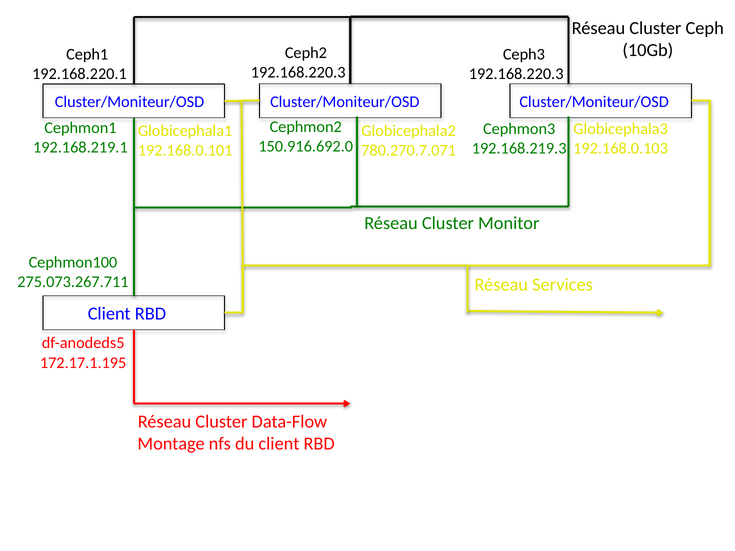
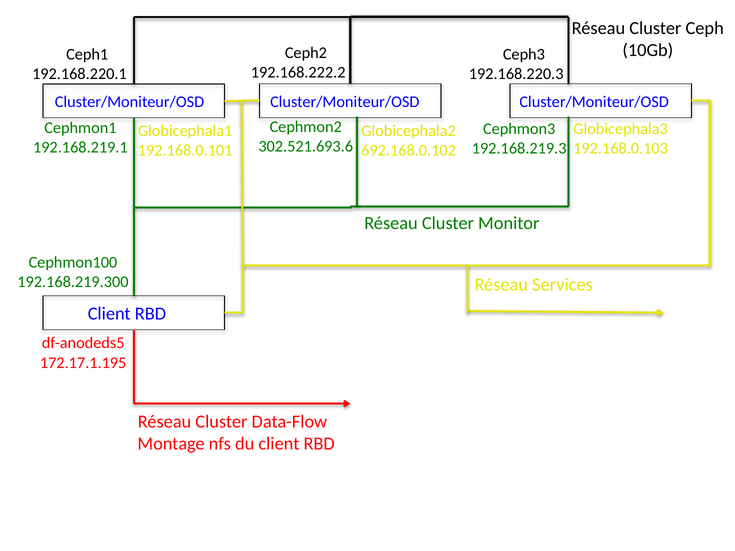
192.168.220.3 at (298, 72): 192.168.220.3 -> 192.168.222.2
150.916.692.0: 150.916.692.0 -> 302.521.693.6
780.270.7.071: 780.270.7.071 -> 692.168.0.102
275.073.267.711: 275.073.267.711 -> 192.168.219.300
